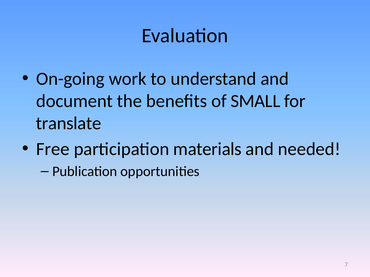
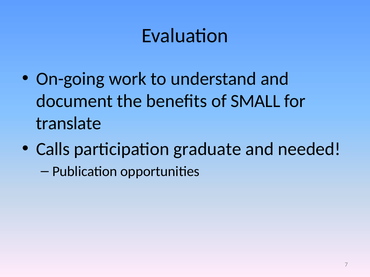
Free: Free -> Calls
materials: materials -> graduate
